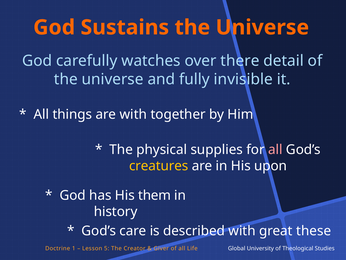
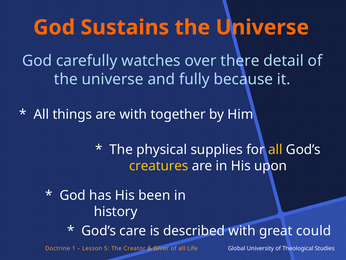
invisible: invisible -> because
all at (275, 149) colour: pink -> yellow
them: them -> been
these: these -> could
